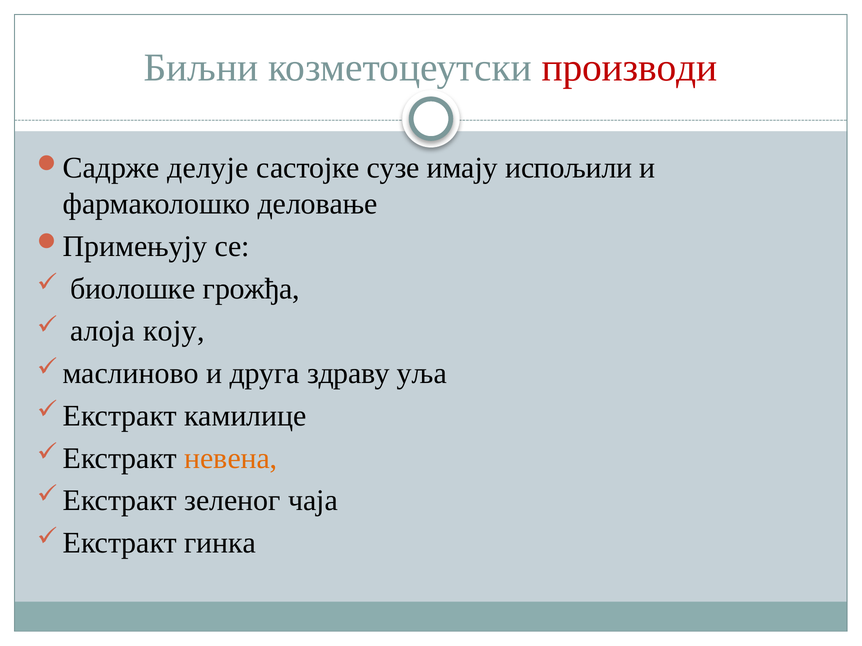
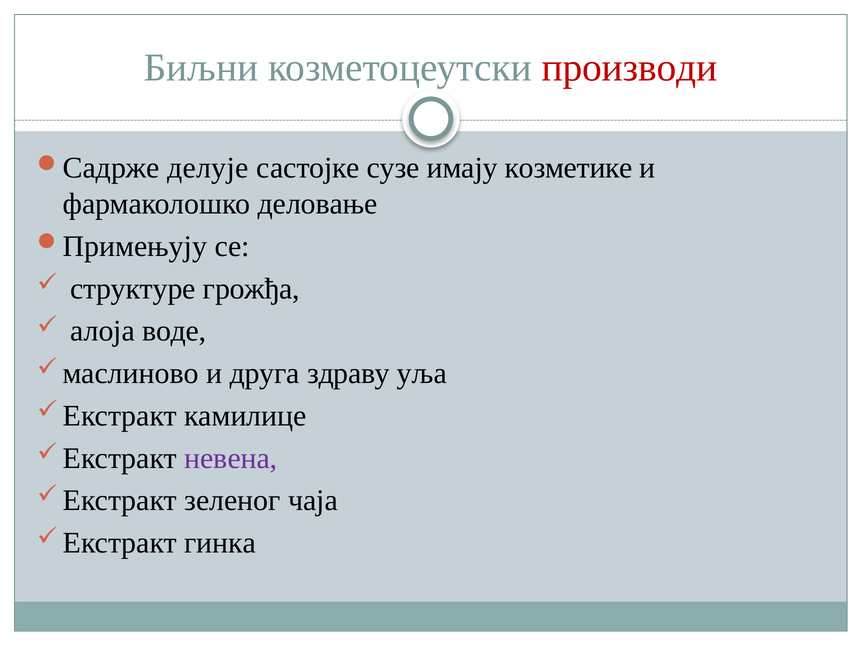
испољили: испољили -> козметике
биолошке: биолошке -> структуре
коју: коју -> воде
невена colour: orange -> purple
